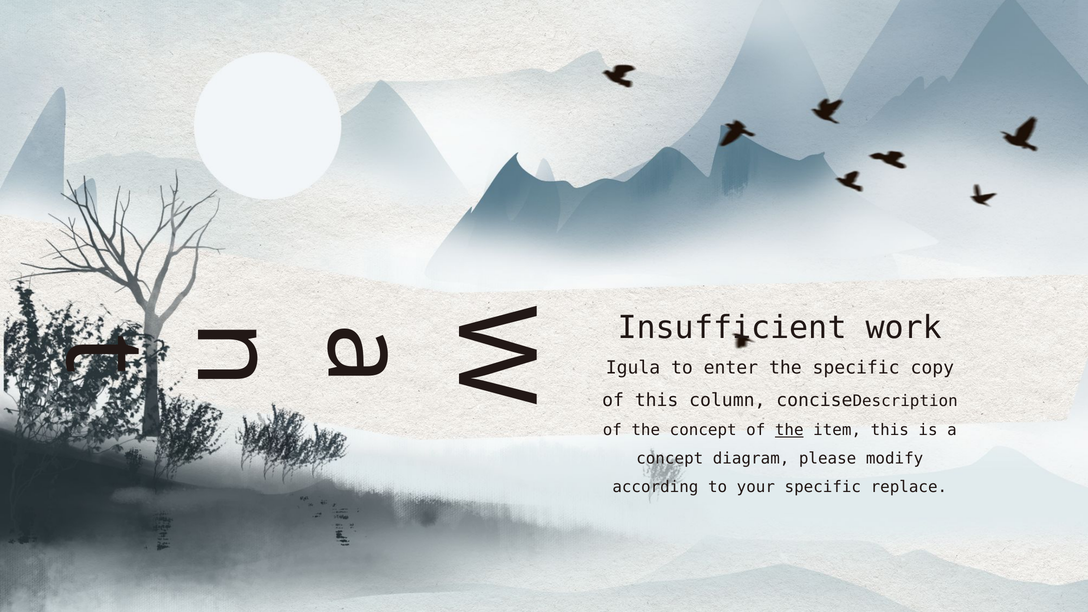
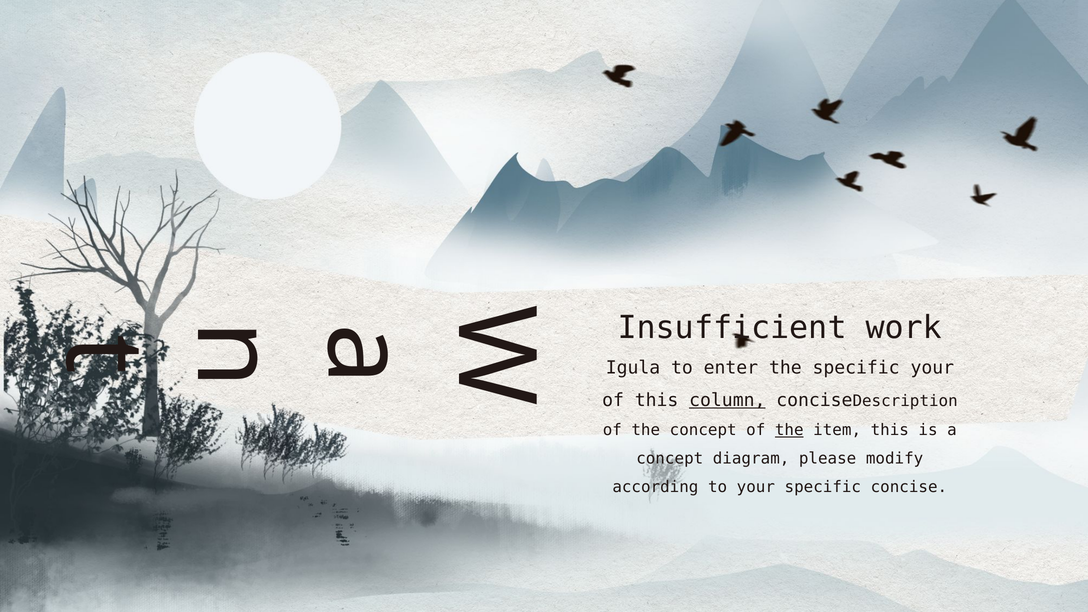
specific copy: copy -> your
column underline: none -> present
replace: replace -> concise
